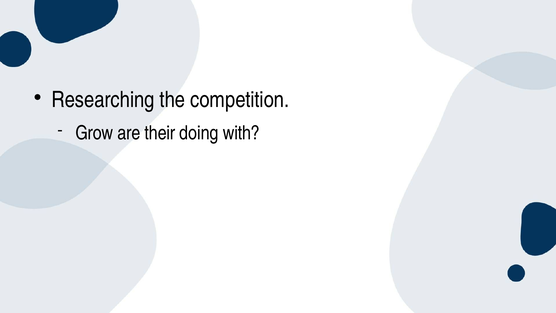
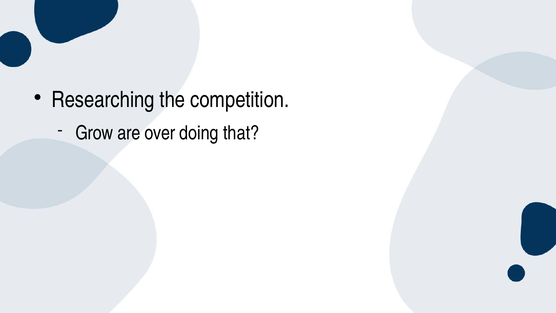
their: their -> over
with: with -> that
